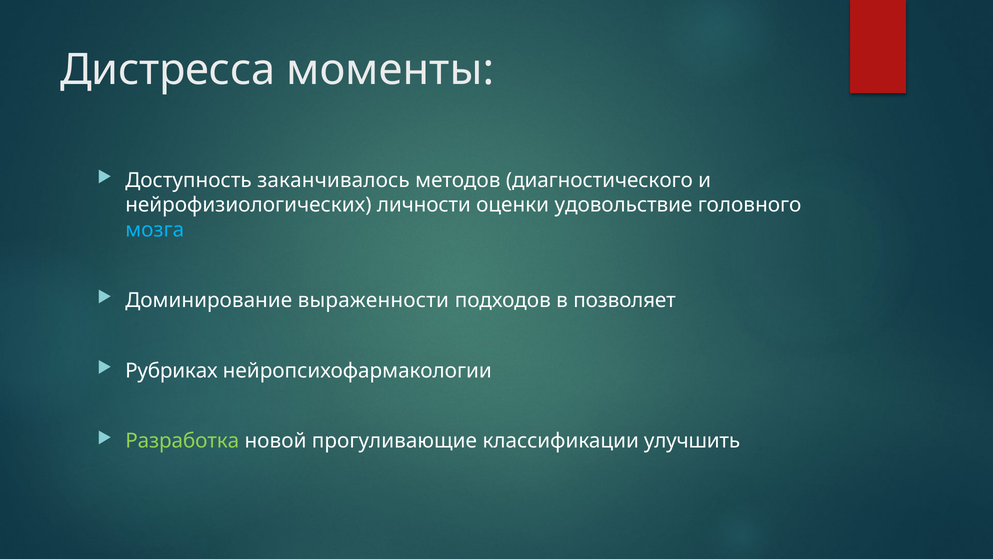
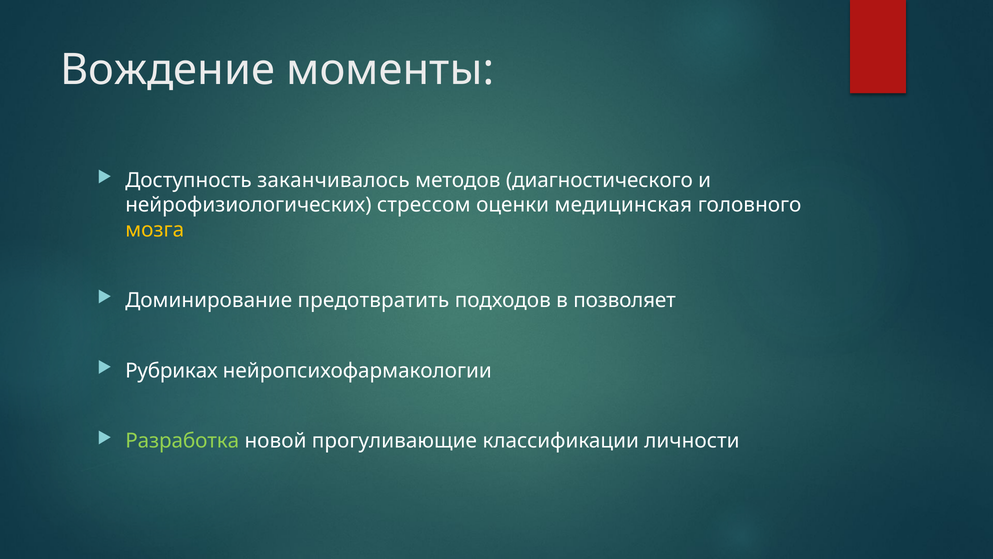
Дистресса: Дистресса -> Вождение
личности: личности -> стрессом
удовольствие: удовольствие -> медицинская
мозга colour: light blue -> yellow
выраженности: выраженности -> предотвратить
улучшить: улучшить -> личности
